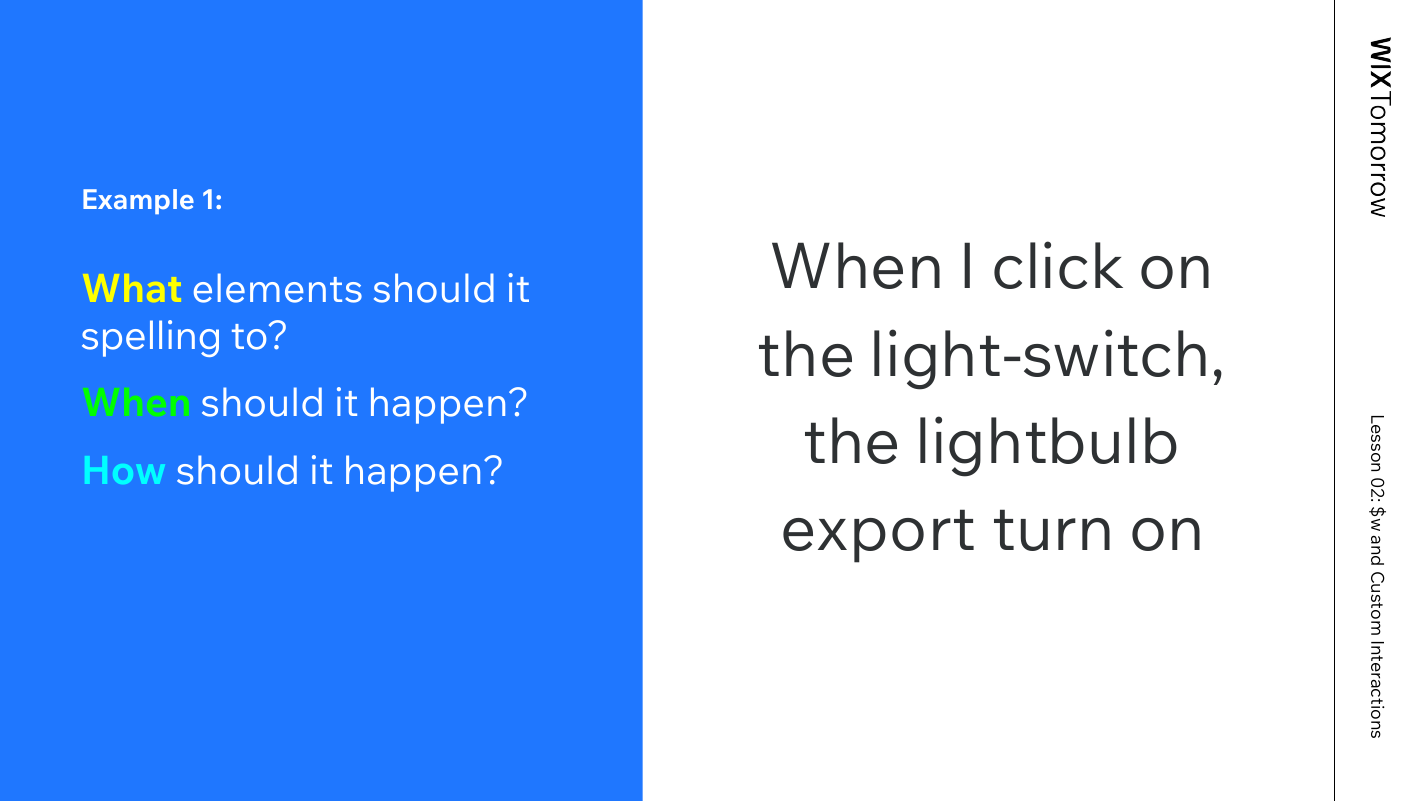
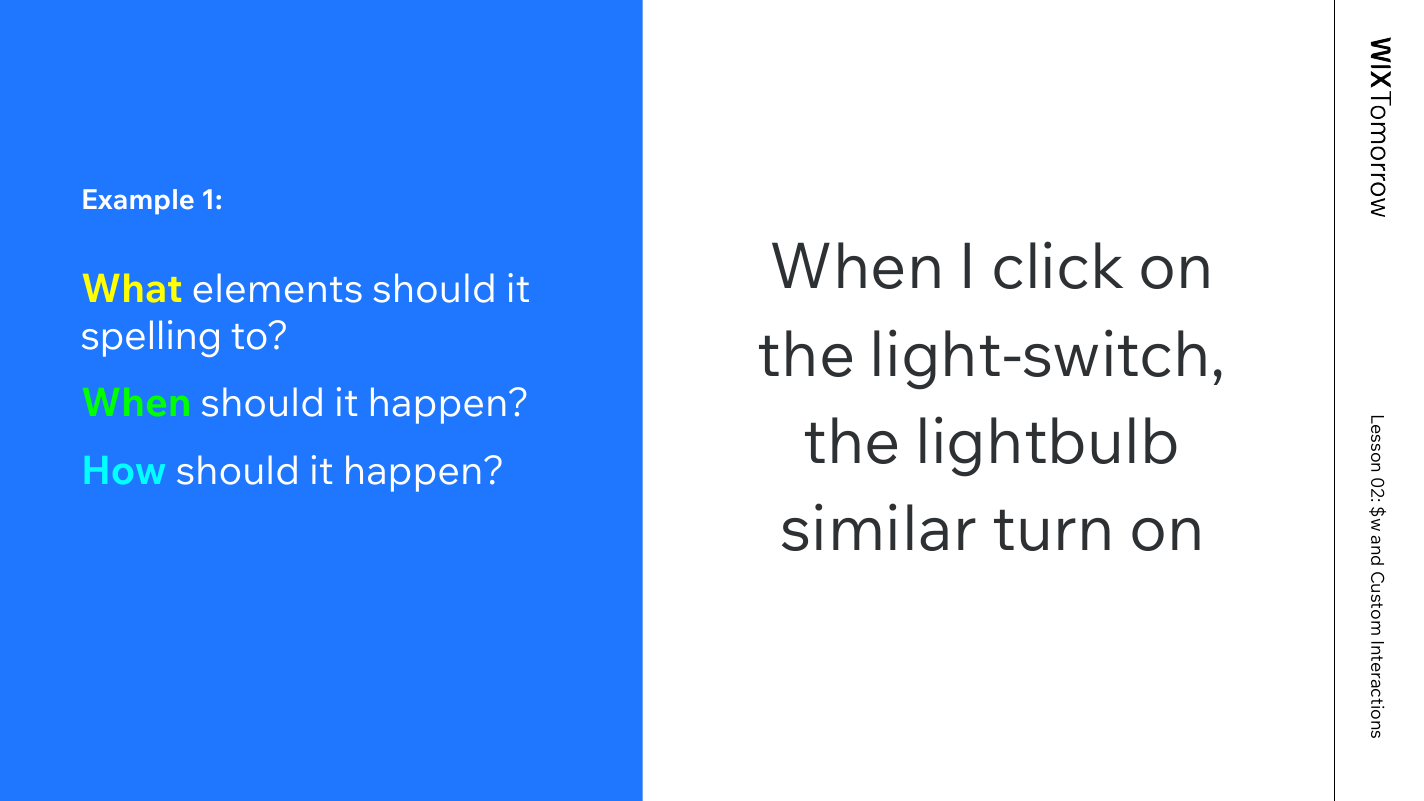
export: export -> similar
